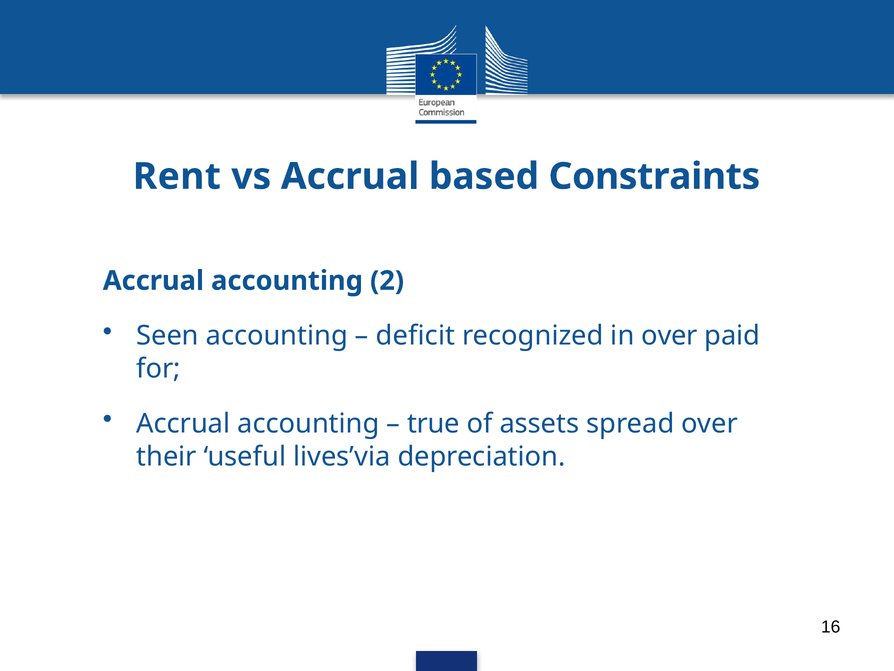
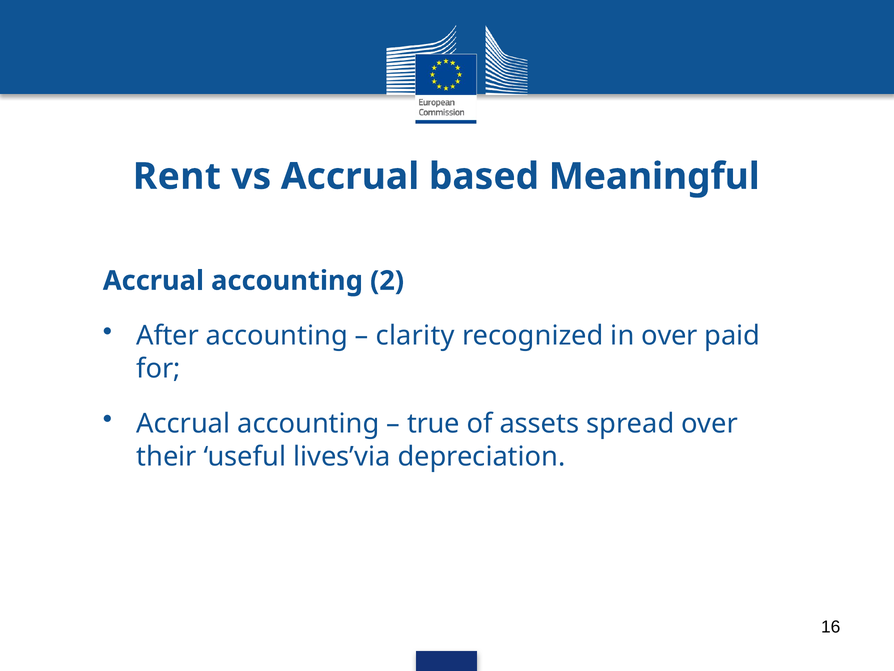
Constraints: Constraints -> Meaningful
Seen: Seen -> After
deficit: deficit -> clarity
